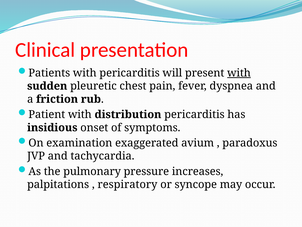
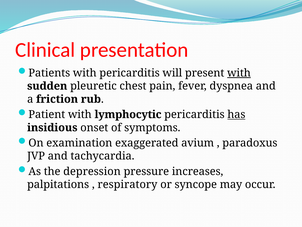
distribution: distribution -> lymphocytic
has underline: none -> present
pulmonary: pulmonary -> depression
